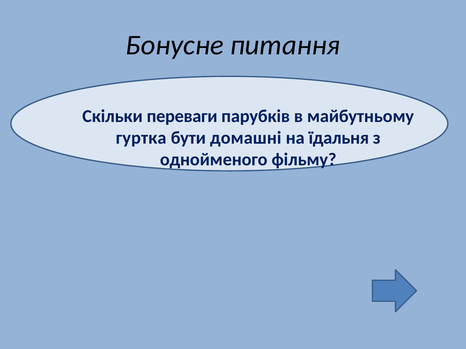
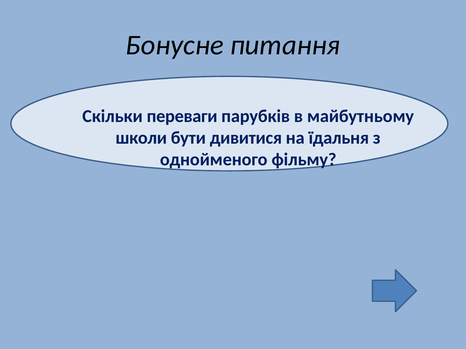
гуртка: гуртка -> школи
домашні: домашні -> дивитися
